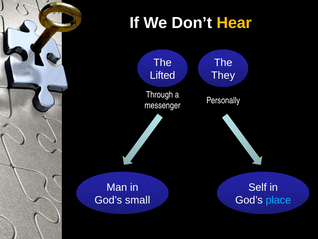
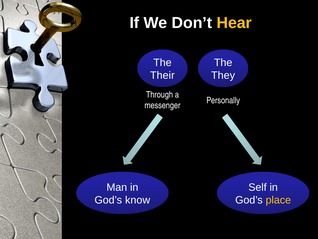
Lifted: Lifted -> Their
small: small -> know
place colour: light blue -> yellow
